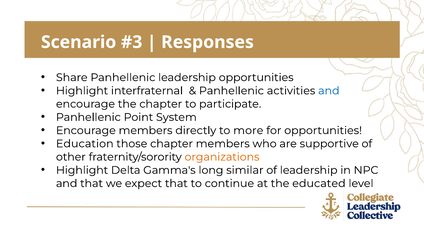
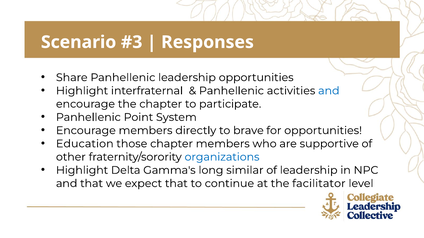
more: more -> brave
organizations colour: orange -> blue
educated: educated -> facilitator
